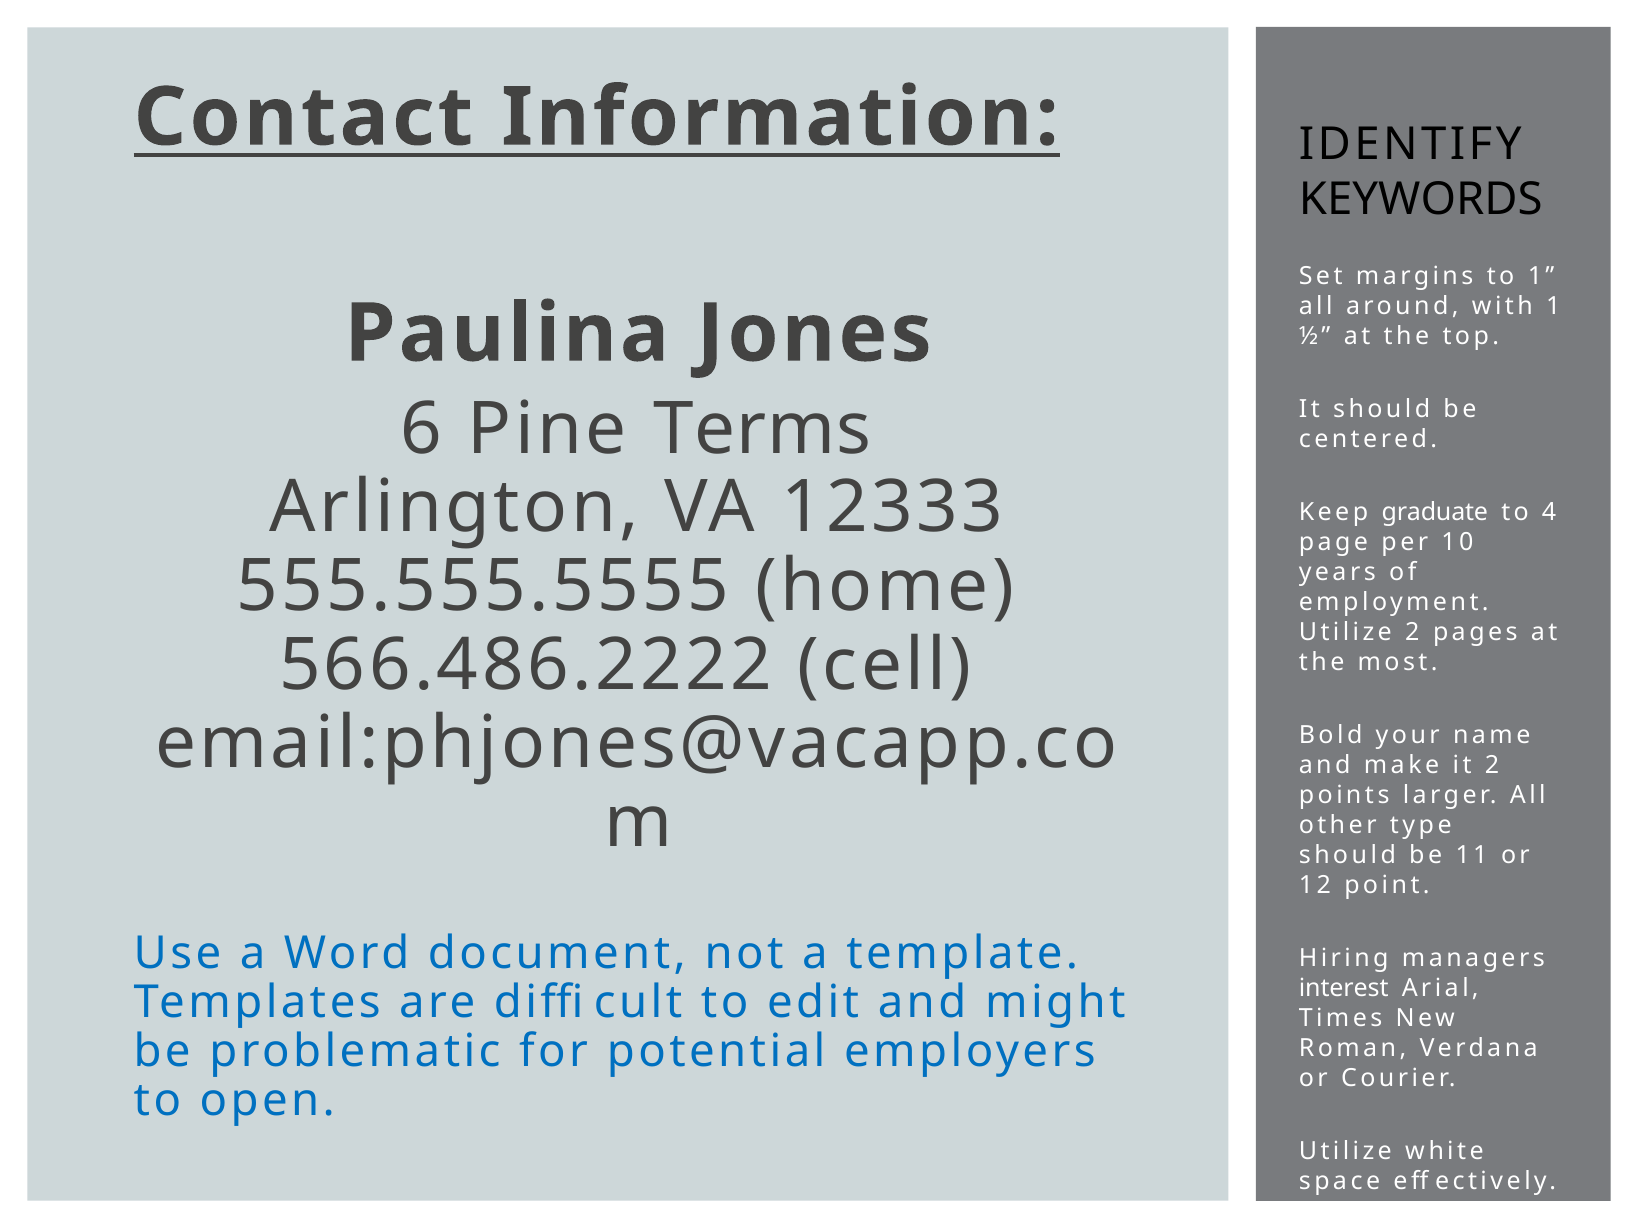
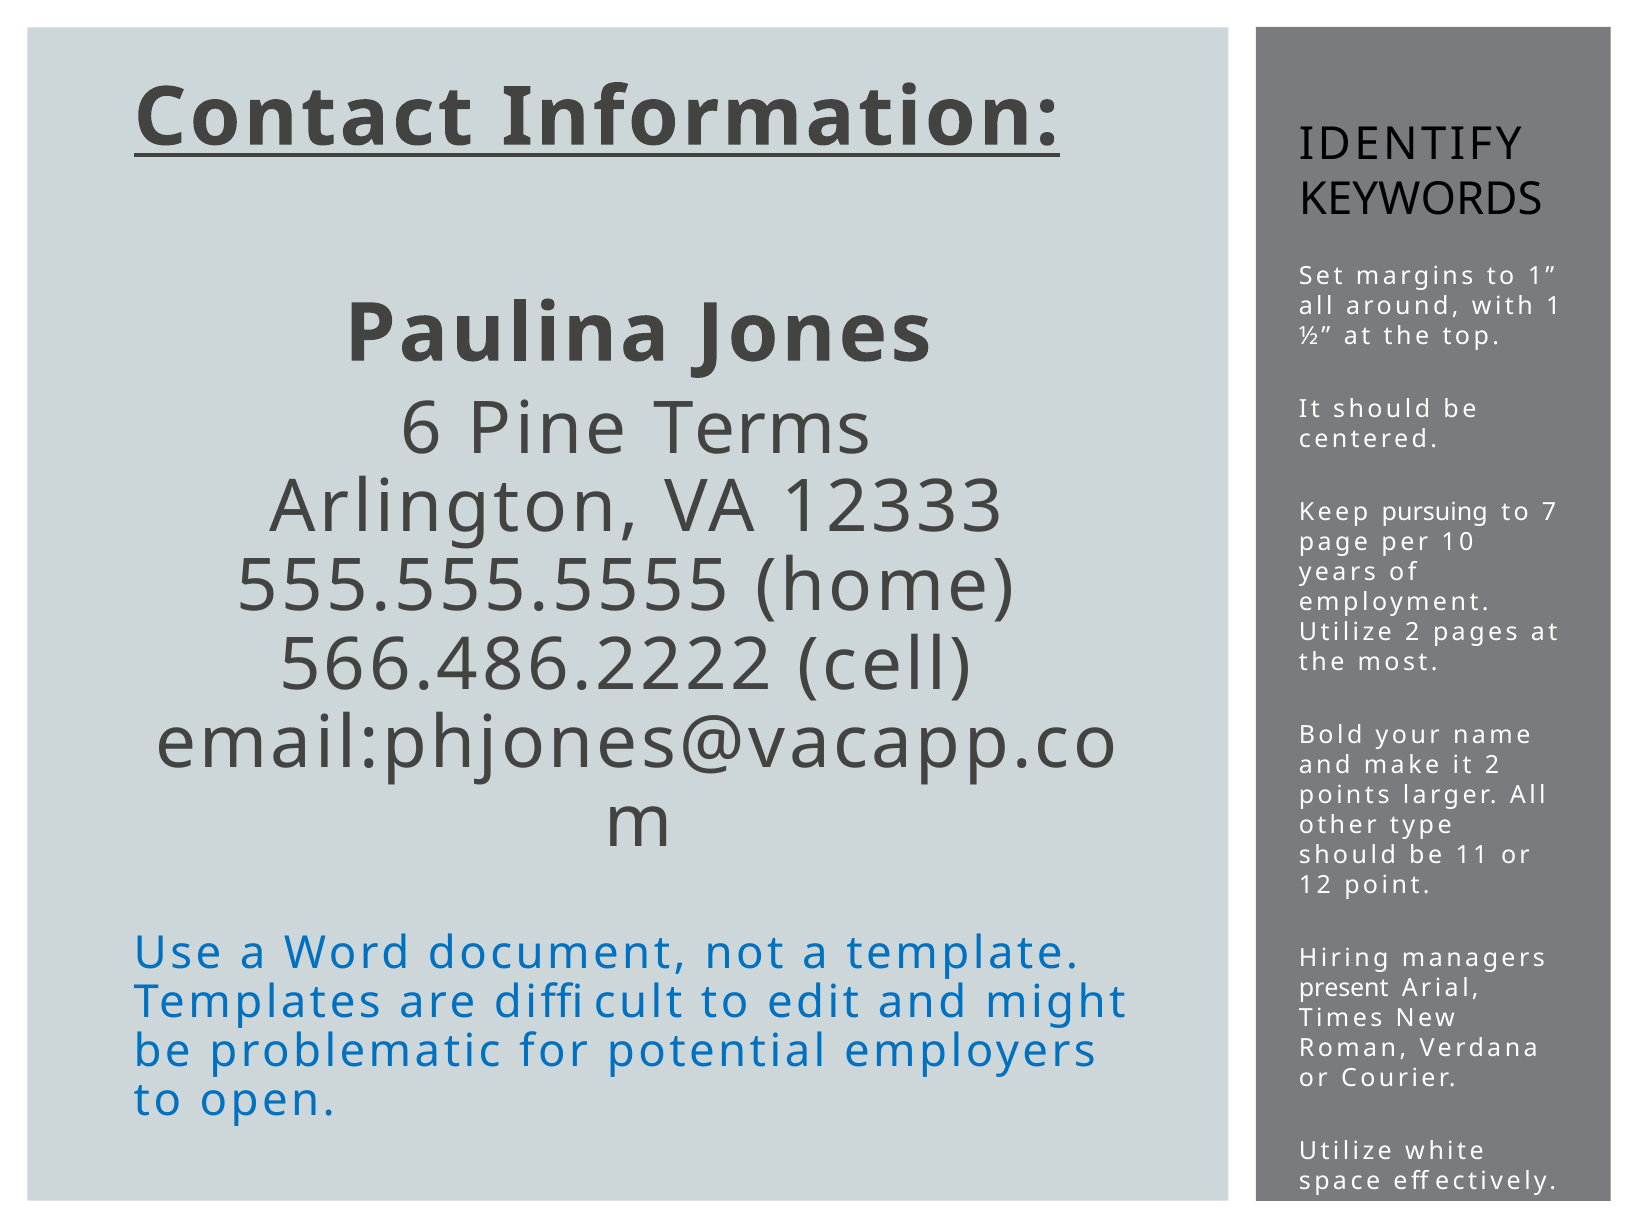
graduate: graduate -> pursuing
4: 4 -> 7
interest: interest -> present
